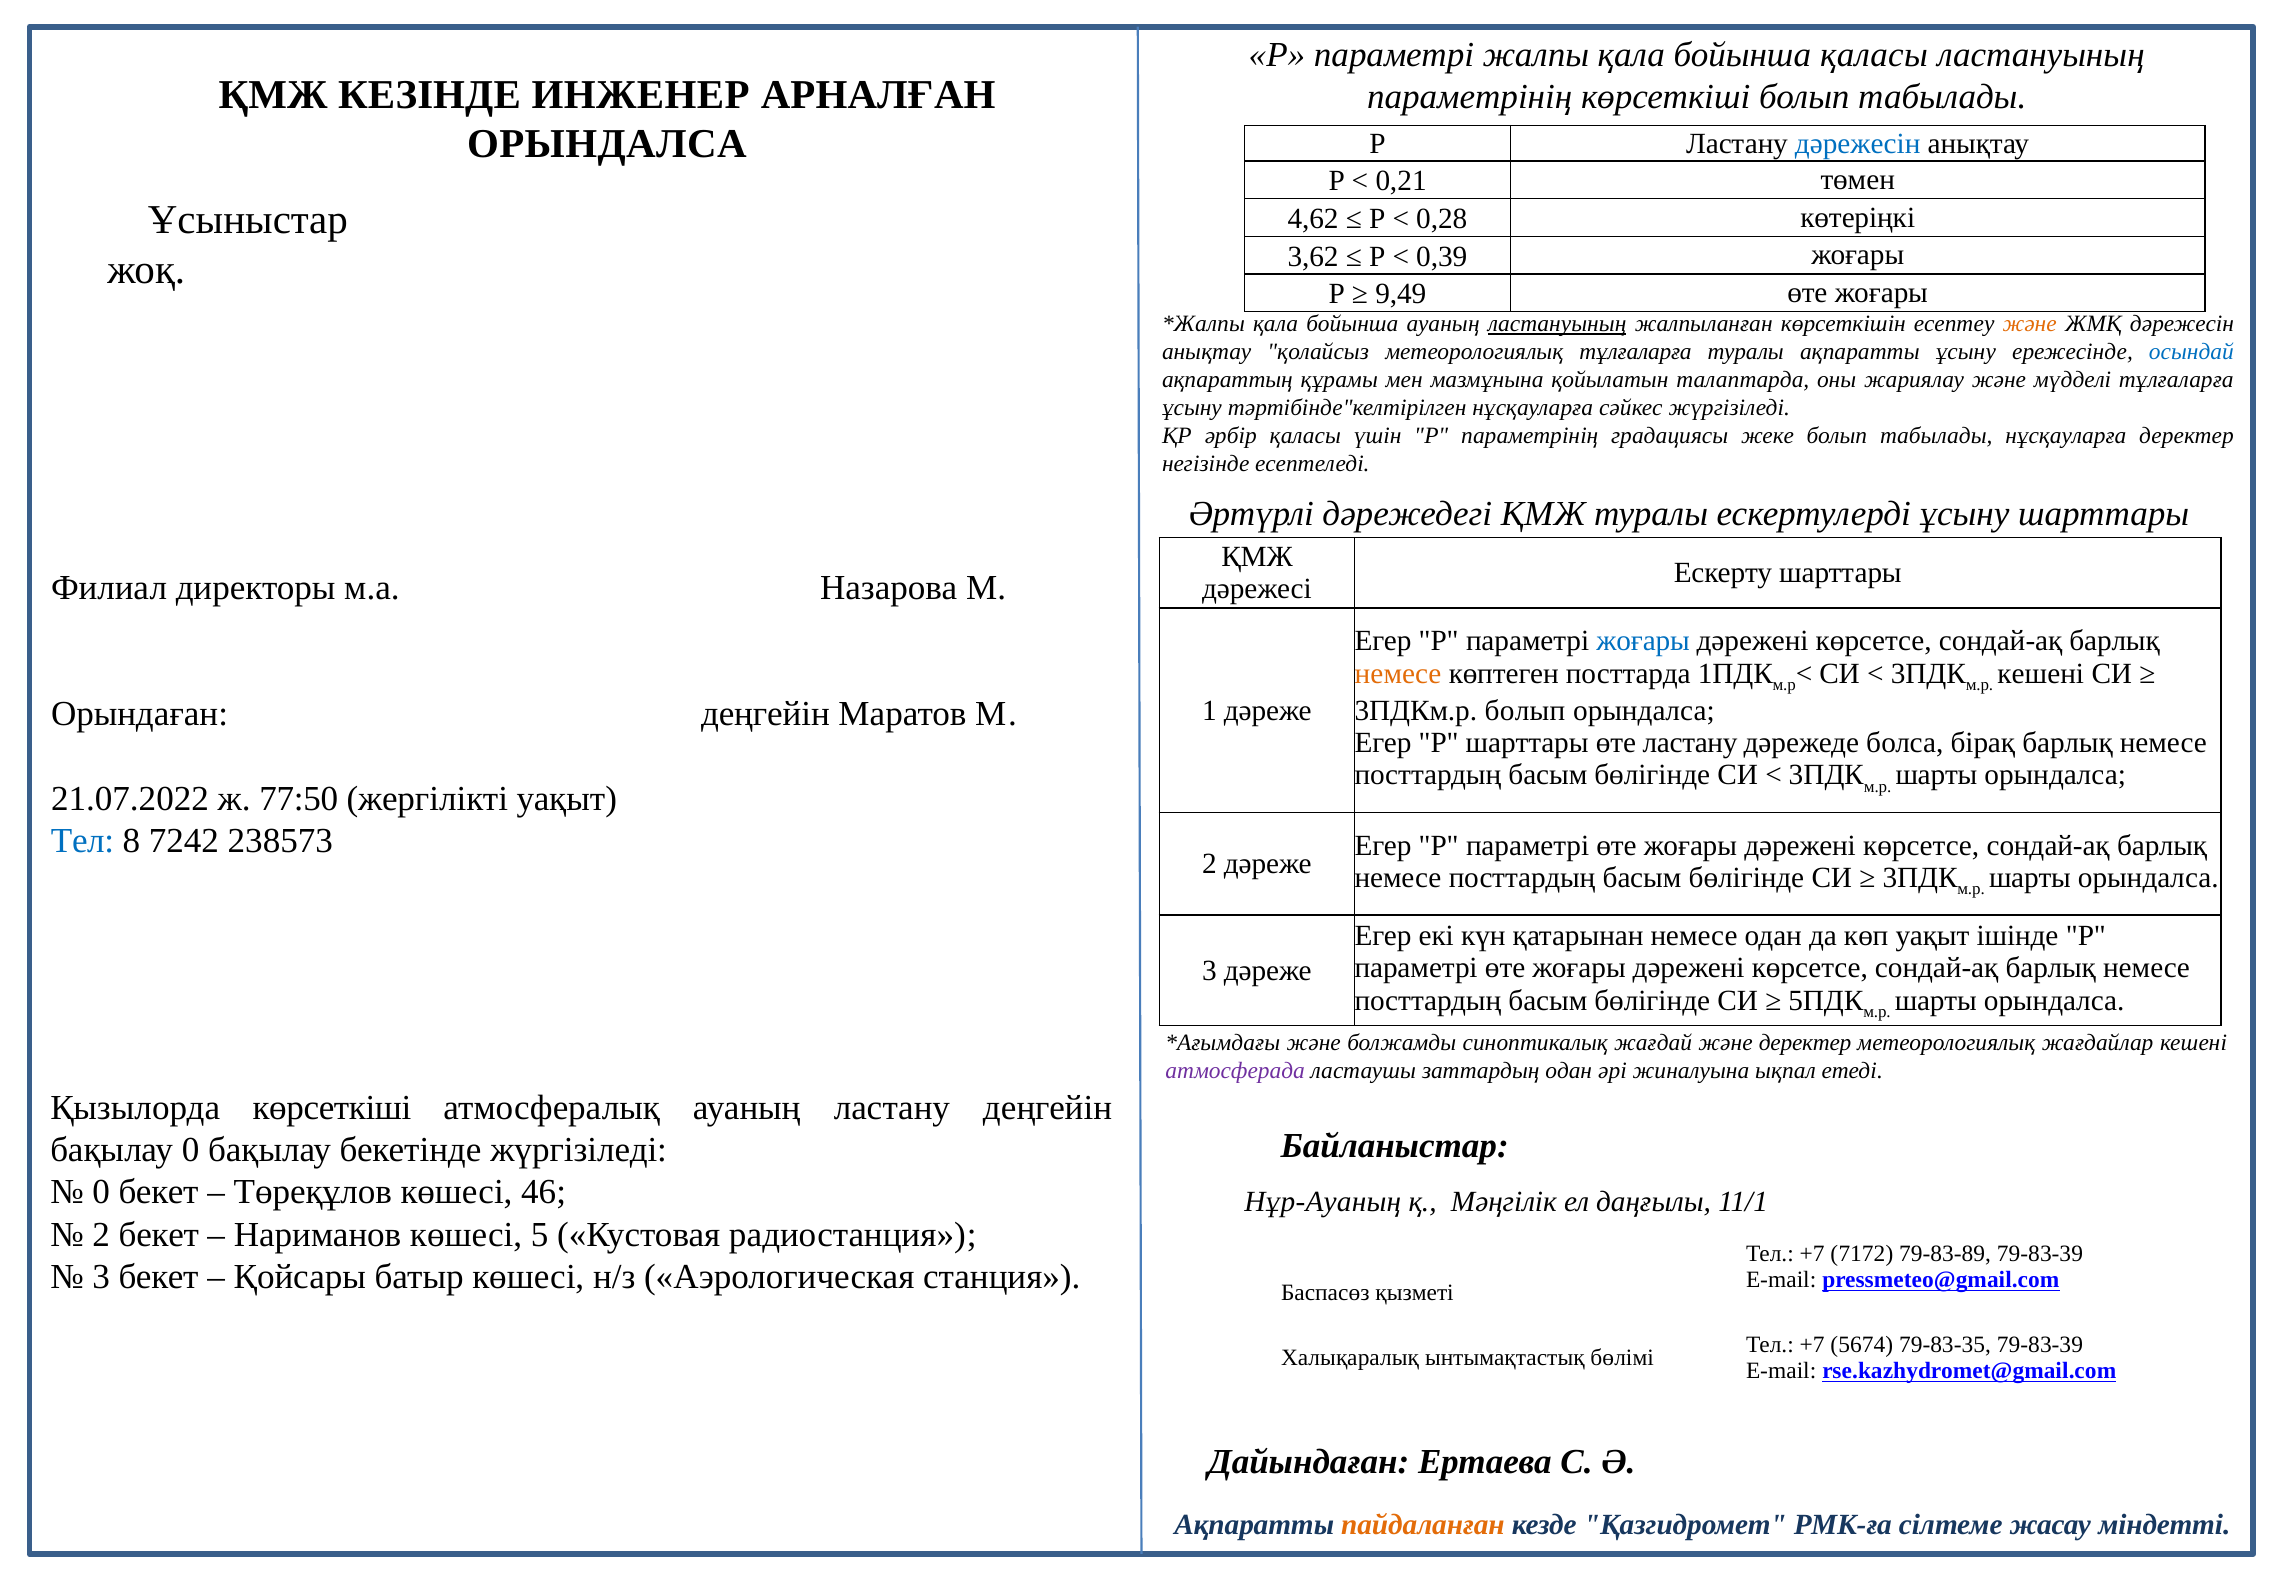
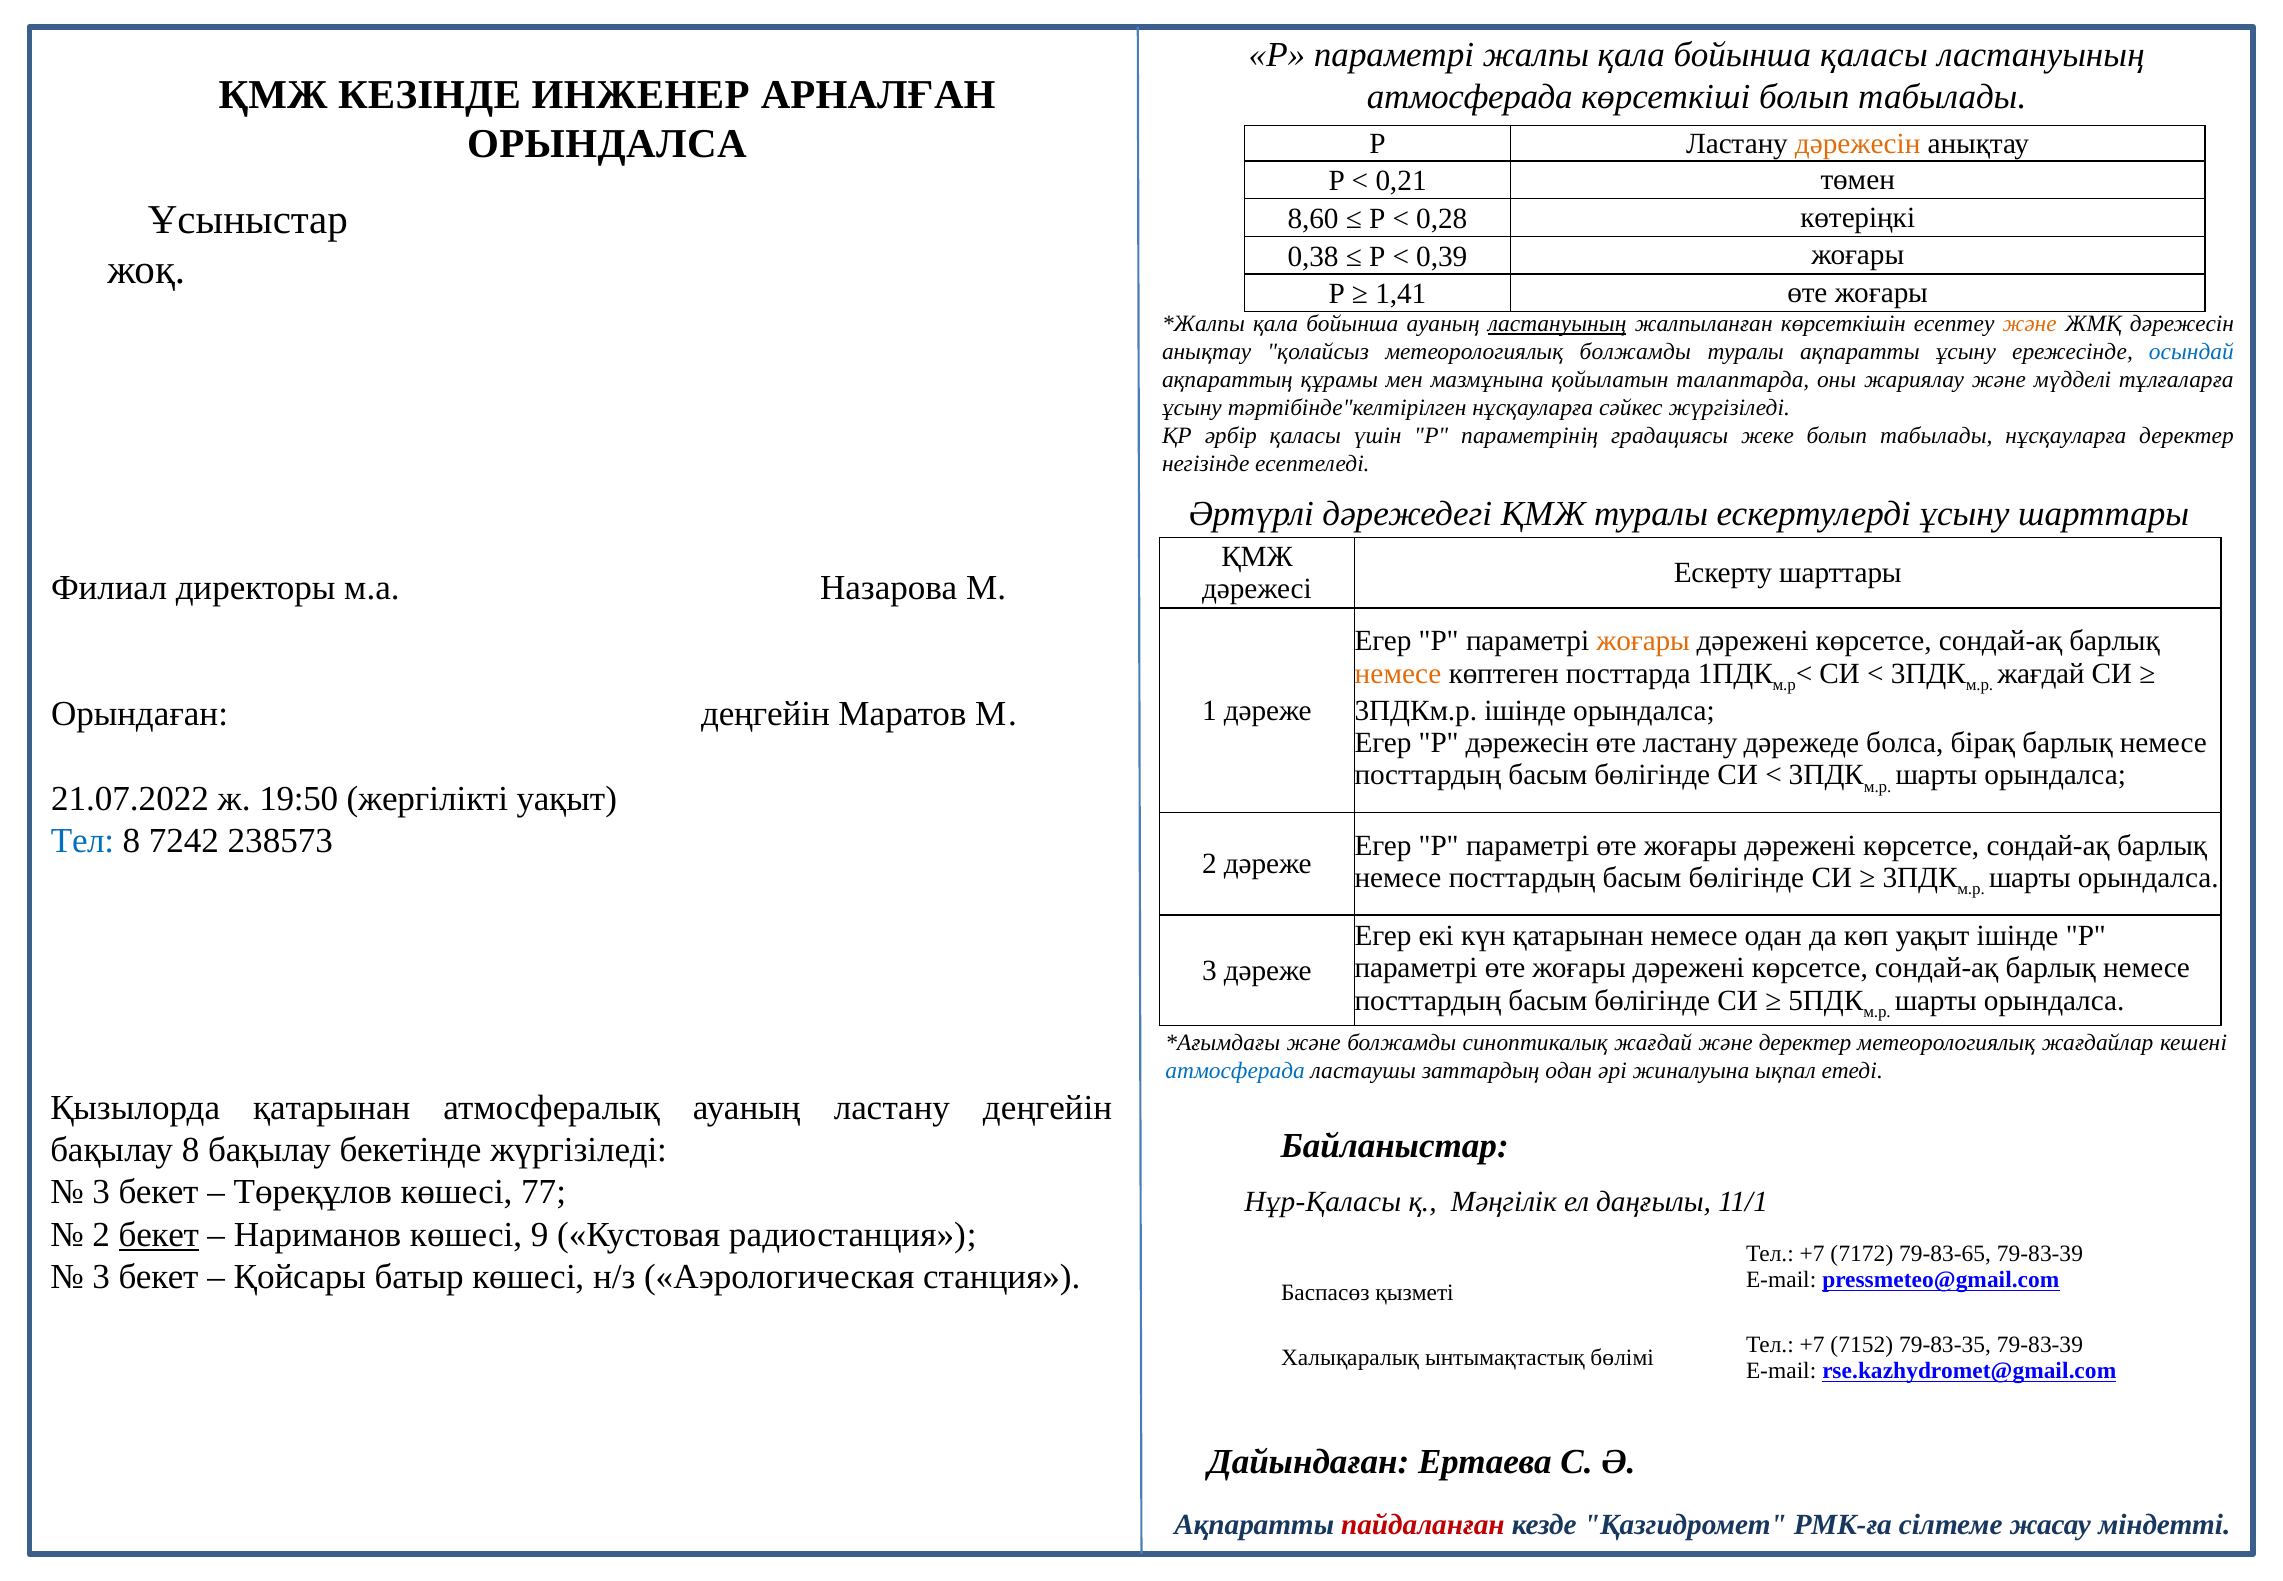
параметрінің at (1470, 97): параметрінің -> атмосферада
дәрежесін at (1858, 143) colour: blue -> orange
4,62: 4,62 -> 8,60
3,62: 3,62 -> 0,38
9,49: 9,49 -> 1,41
метеорологиялық тұлғаларға: тұлғаларға -> болжамды
жоғары at (1643, 641) colour: blue -> orange
кешені at (2041, 673): кешені -> жағдай
3ПДКм.р болып: болып -> ішінде
P шарттары: шарттары -> дәрежесін
77:50: 77:50 -> 19:50
атмосферада at (1235, 1070) colour: purple -> blue
Қызылорда көрсеткіші: көрсеткіші -> қатарынан
бақылау 0: 0 -> 8
0 at (101, 1192): 0 -> 3
46: 46 -> 77
Нұр-Ауаның: Нұр-Ауаның -> Нұр-Қаласы
бекет at (159, 1234) underline: none -> present
5: 5 -> 9
79-83-89: 79-83-89 -> 79-83-65
5674: 5674 -> 7152
пайдаланған colour: orange -> red
